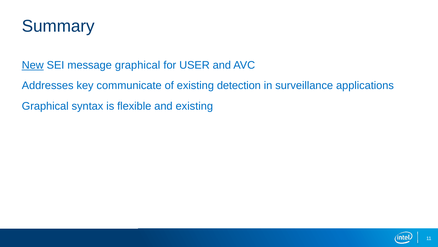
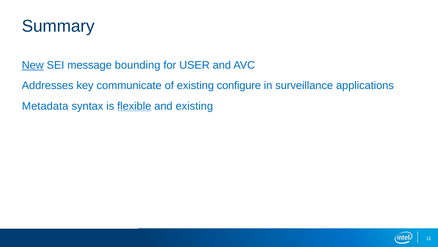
message graphical: graphical -> bounding
detection: detection -> configure
Graphical at (45, 106): Graphical -> Metadata
flexible underline: none -> present
